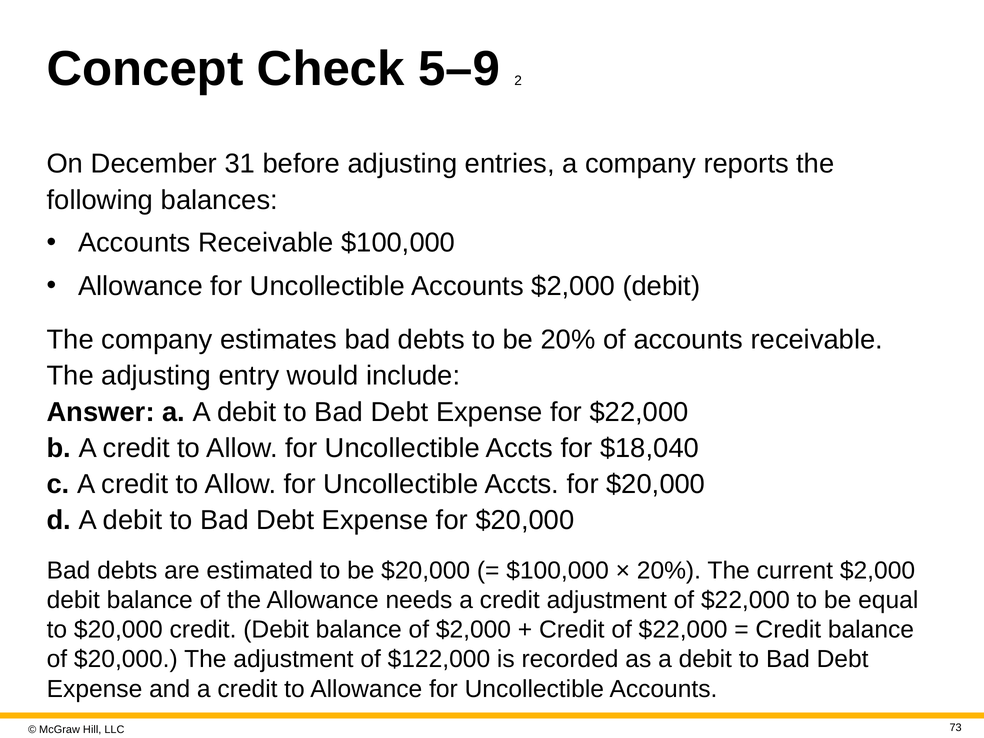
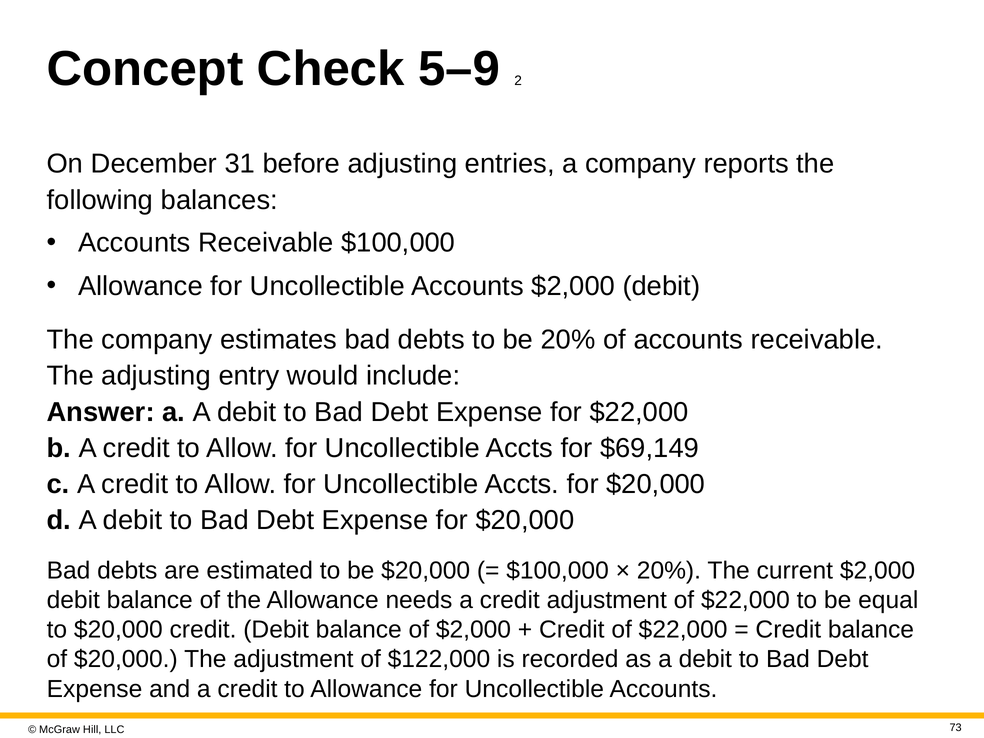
$18,040: $18,040 -> $69,149
